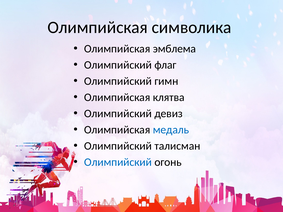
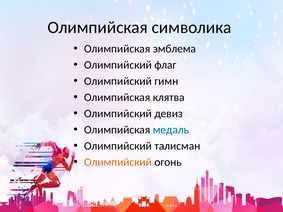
Олимпийский at (118, 162) colour: blue -> orange
